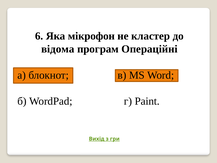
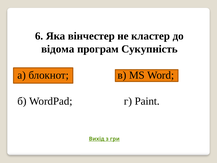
мікрофон: мікрофон -> вінчестер
Операційні: Операційні -> Сукупність
